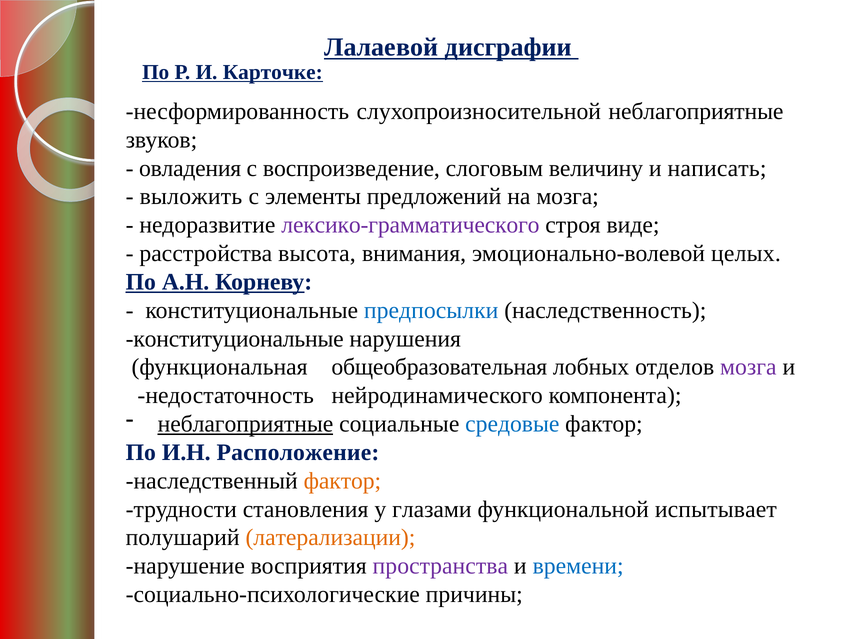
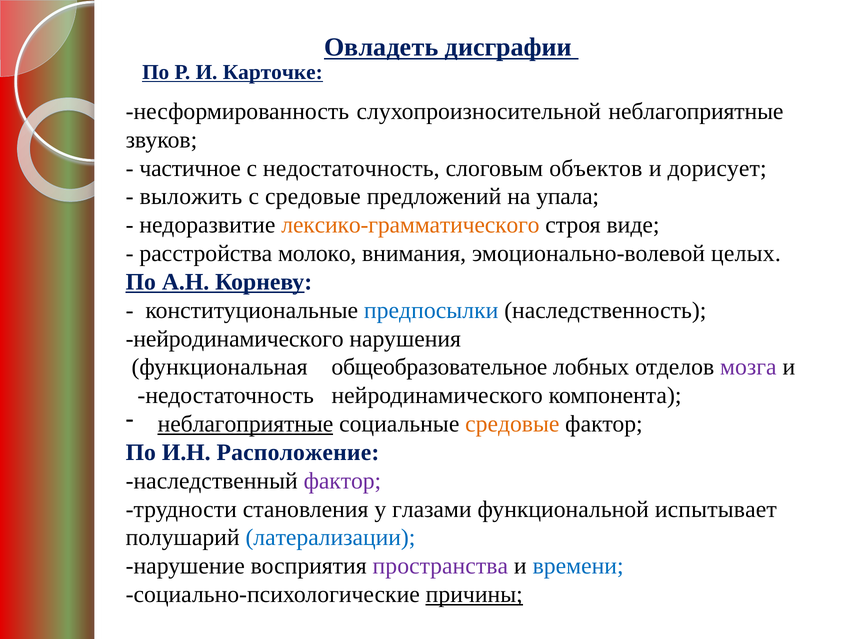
Лалаевой: Лалаевой -> Овладеть
овладения: овладения -> частичное
с воспроизведение: воспроизведение -> недостаточность
величину: величину -> объектов
написать: написать -> дорисует
с элементы: элементы -> средовые
на мозга: мозга -> упала
лексико-грамматического colour: purple -> orange
высота: высота -> молоко
конституциональные at (235, 339): конституциональные -> нейродинамического
общеобразовательная: общеобразовательная -> общеобразовательное
средовые at (512, 424) colour: blue -> orange
фактор at (342, 481) colour: orange -> purple
латерализации colour: orange -> blue
причины underline: none -> present
